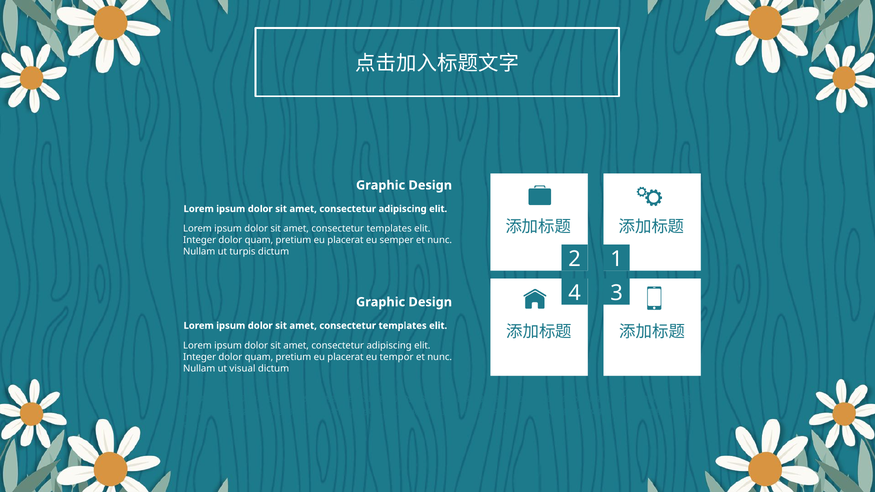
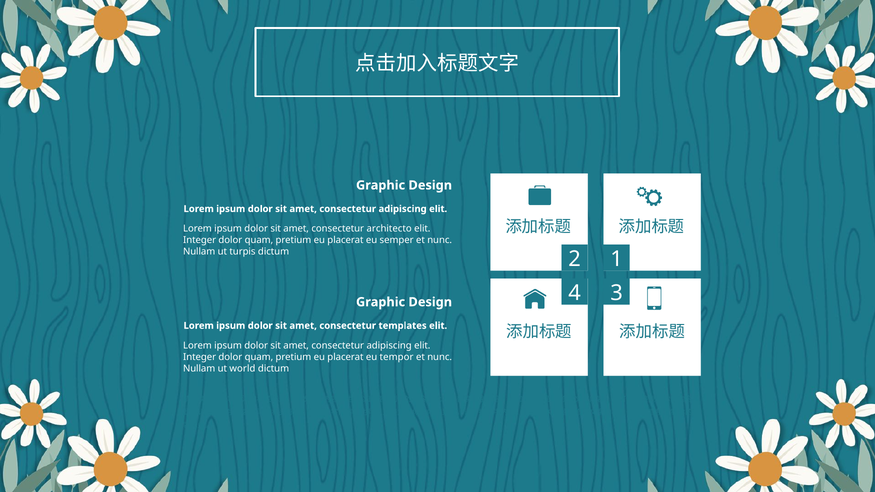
templates at (389, 229): templates -> architecto
visual: visual -> world
